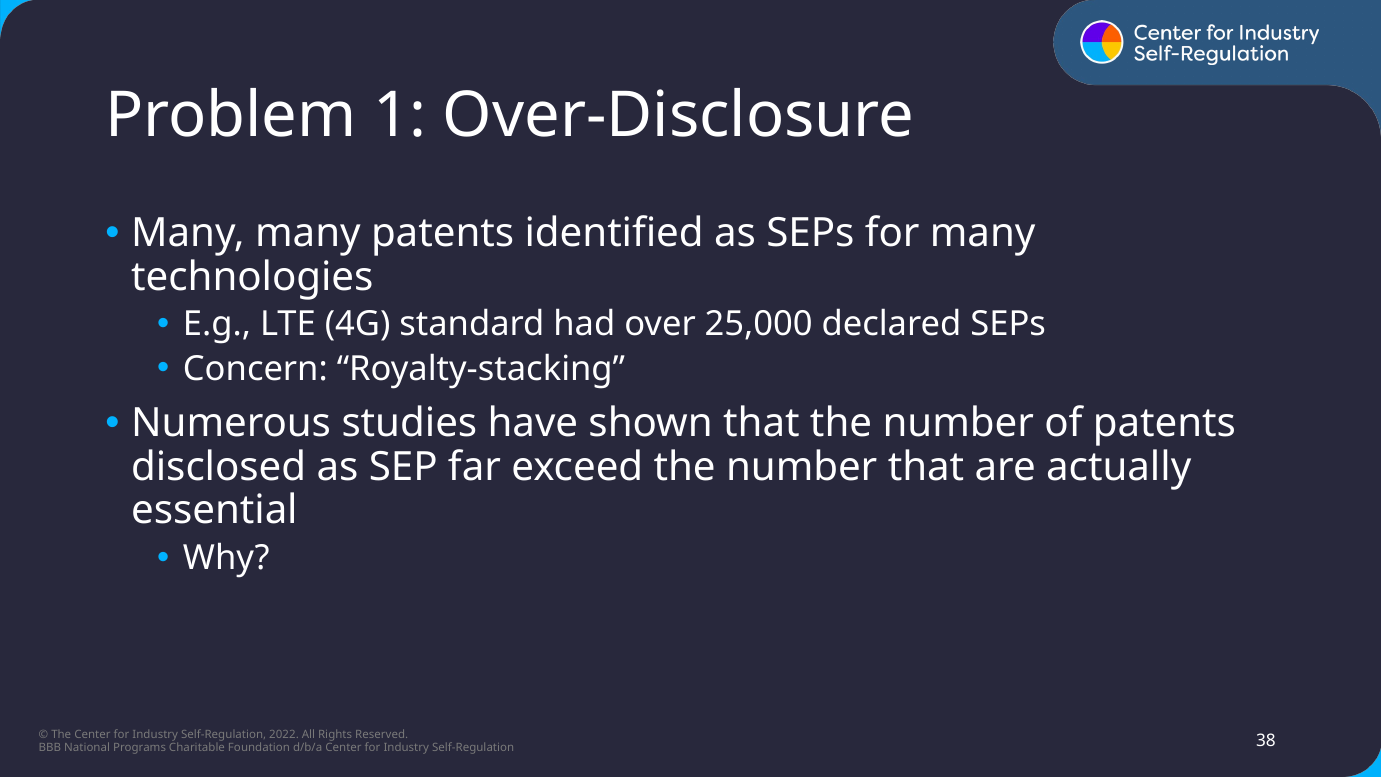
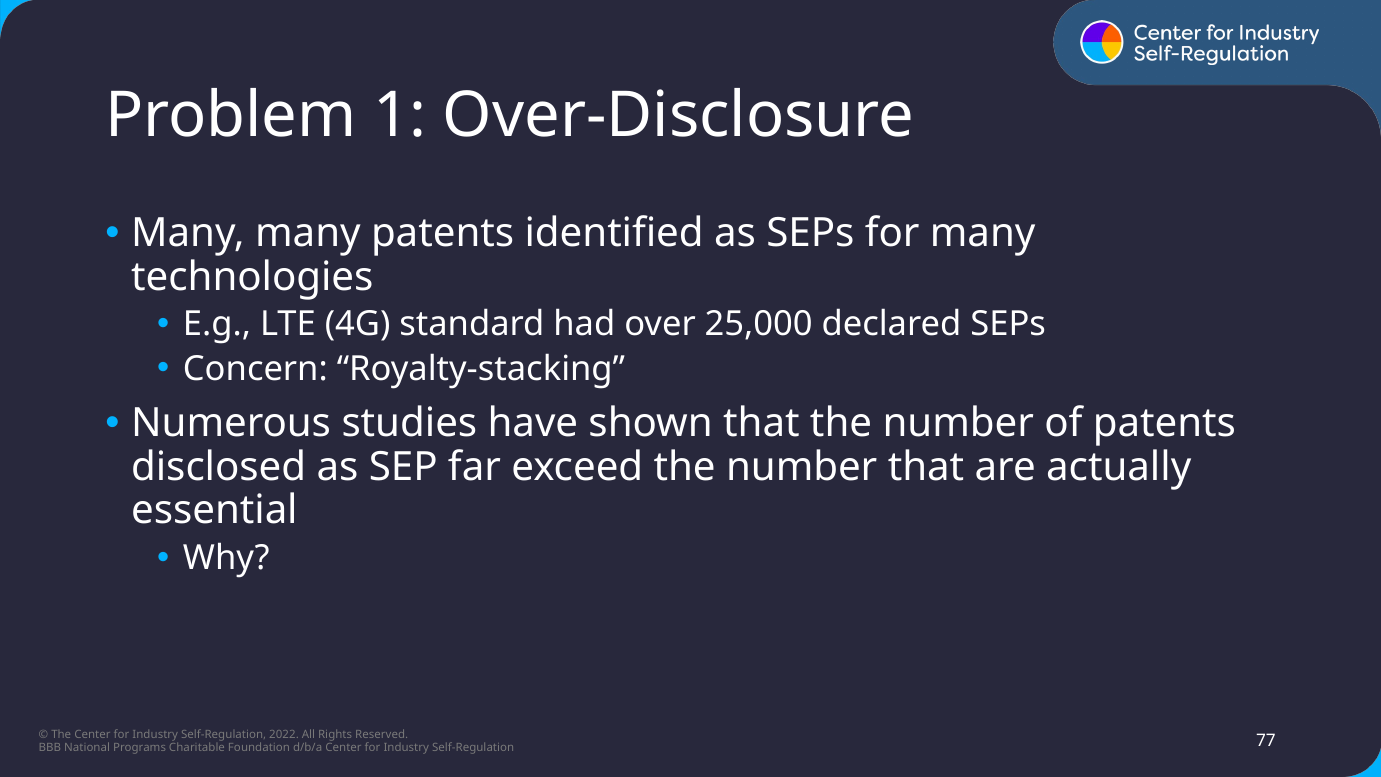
38: 38 -> 77
